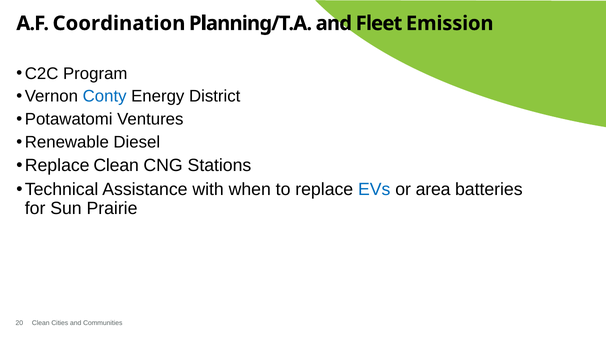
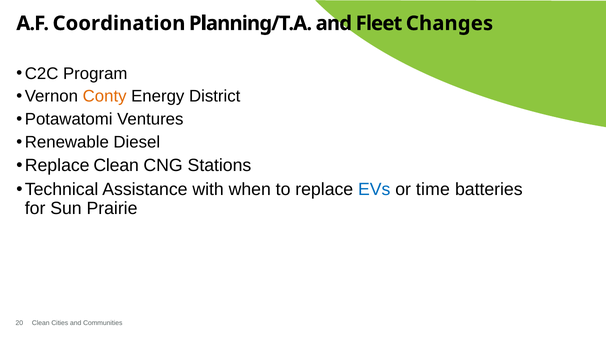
Emission: Emission -> Changes
Conty colour: blue -> orange
area: area -> time
